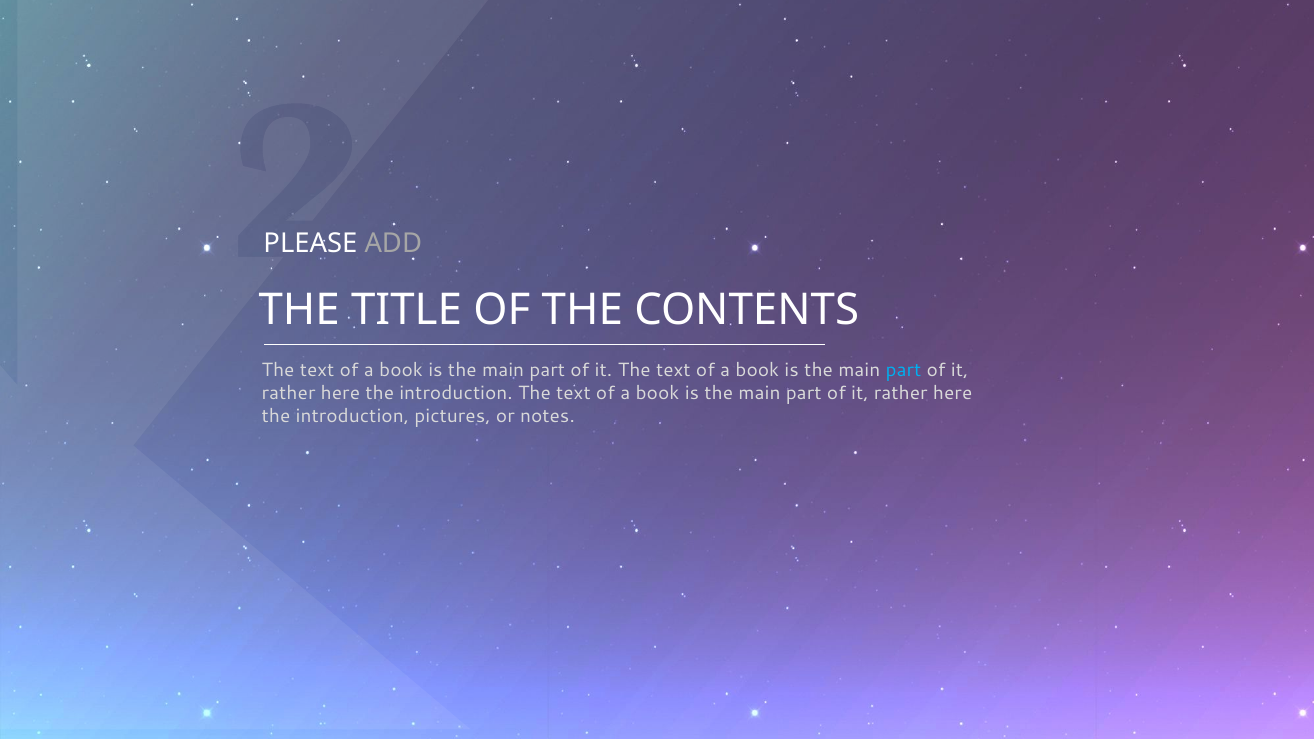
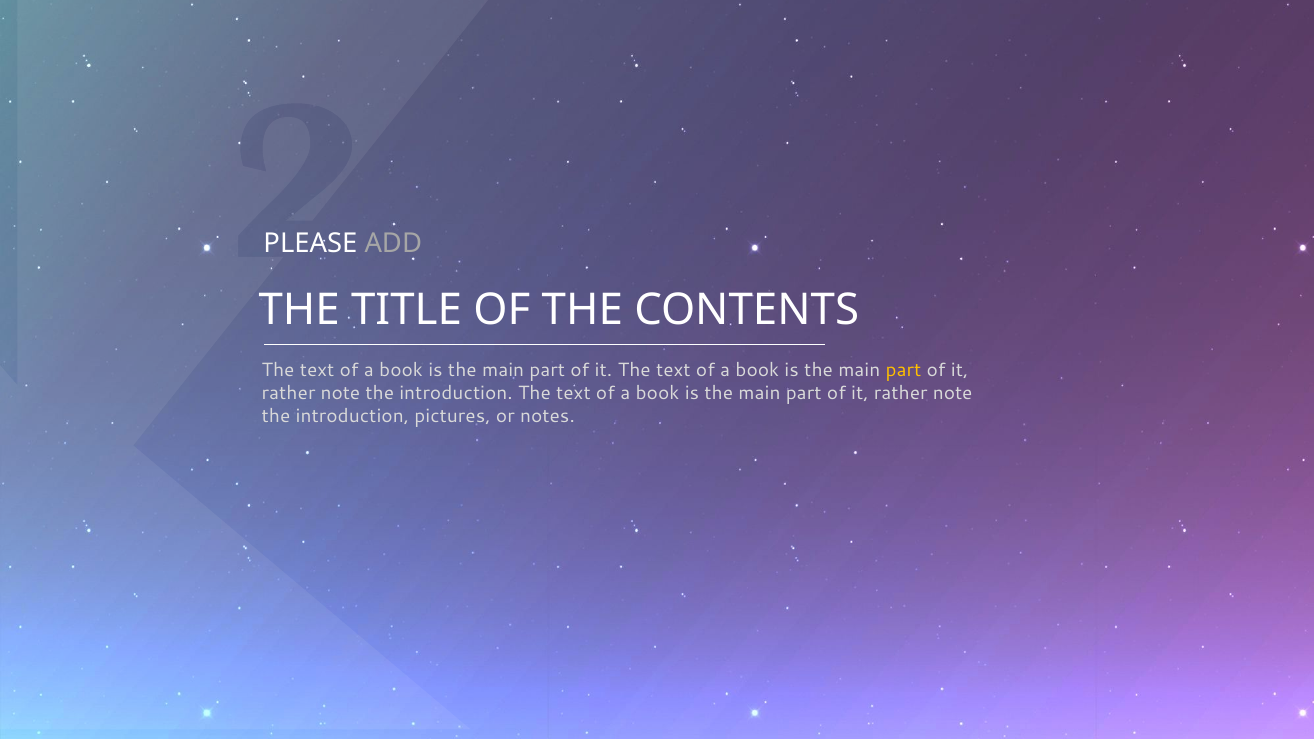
part at (904, 370) colour: light blue -> yellow
here at (340, 393): here -> note
here at (953, 393): here -> note
